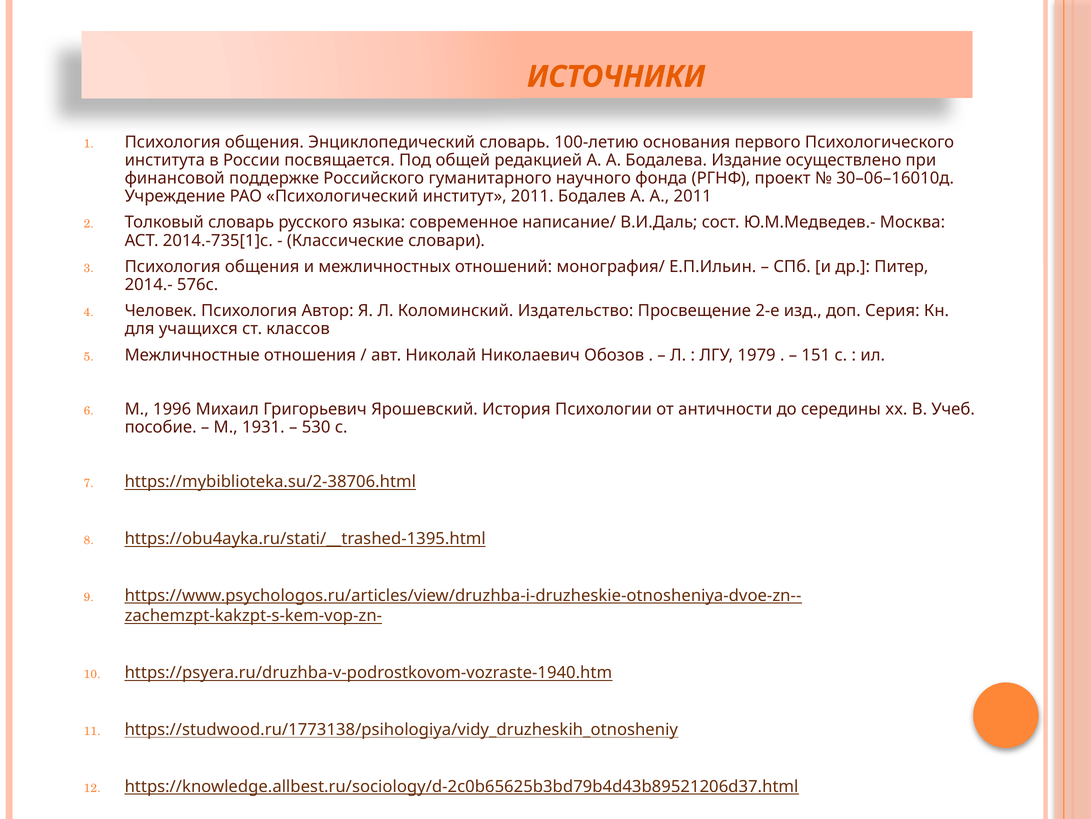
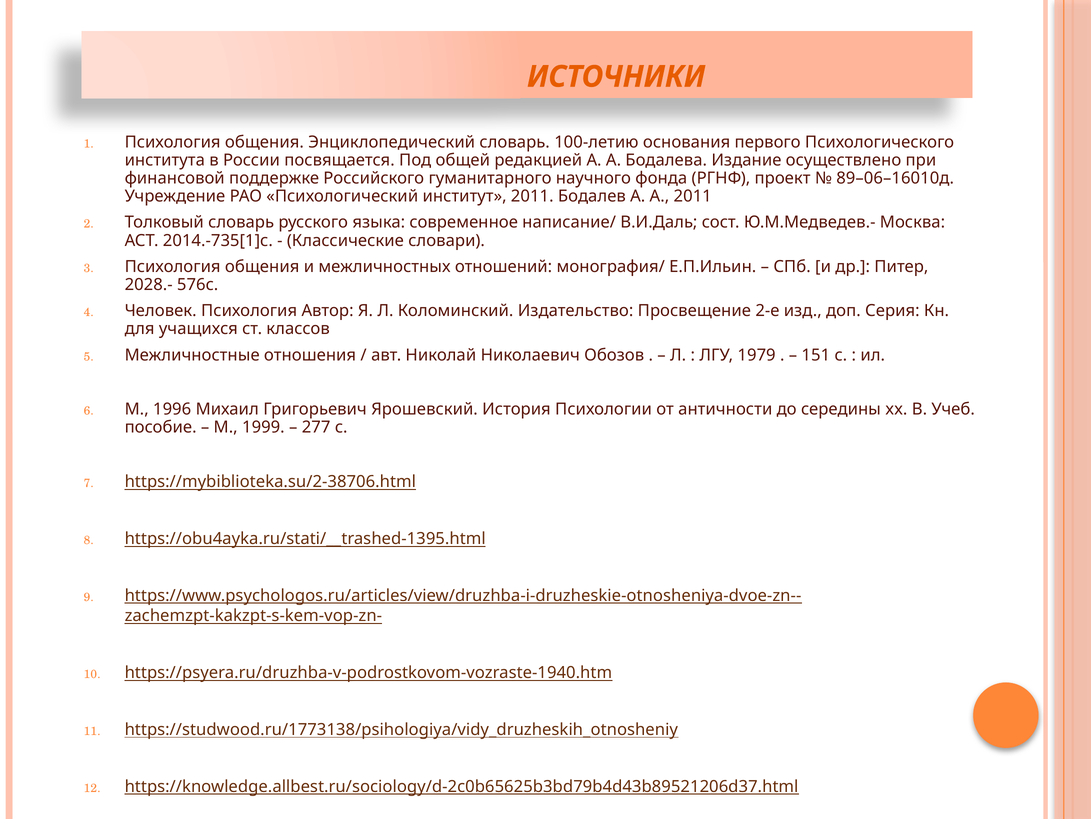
30–06–16010д: 30–06–16010д -> 89–06–16010д
2014.-: 2014.- -> 2028.-
1931: 1931 -> 1999
530: 530 -> 277
